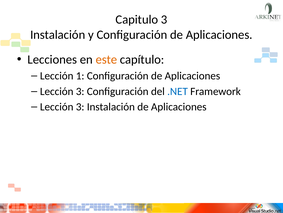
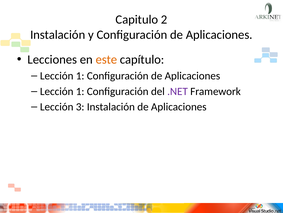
Capitulo 3: 3 -> 2
3 at (80, 91): 3 -> 1
.NET colour: blue -> purple
